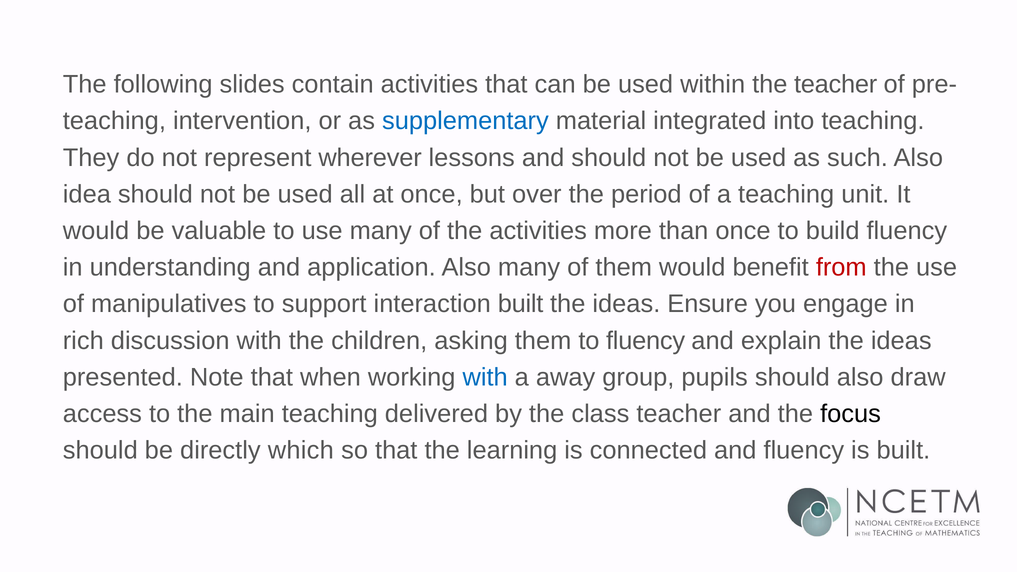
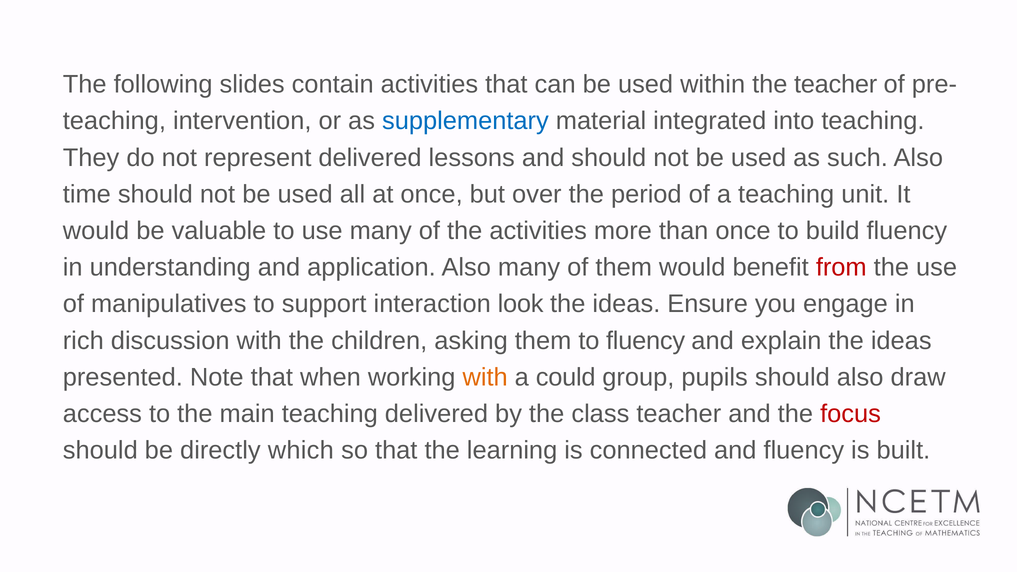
represent wherever: wherever -> delivered
idea: idea -> time
interaction built: built -> look
with at (485, 377) colour: blue -> orange
away: away -> could
focus colour: black -> red
